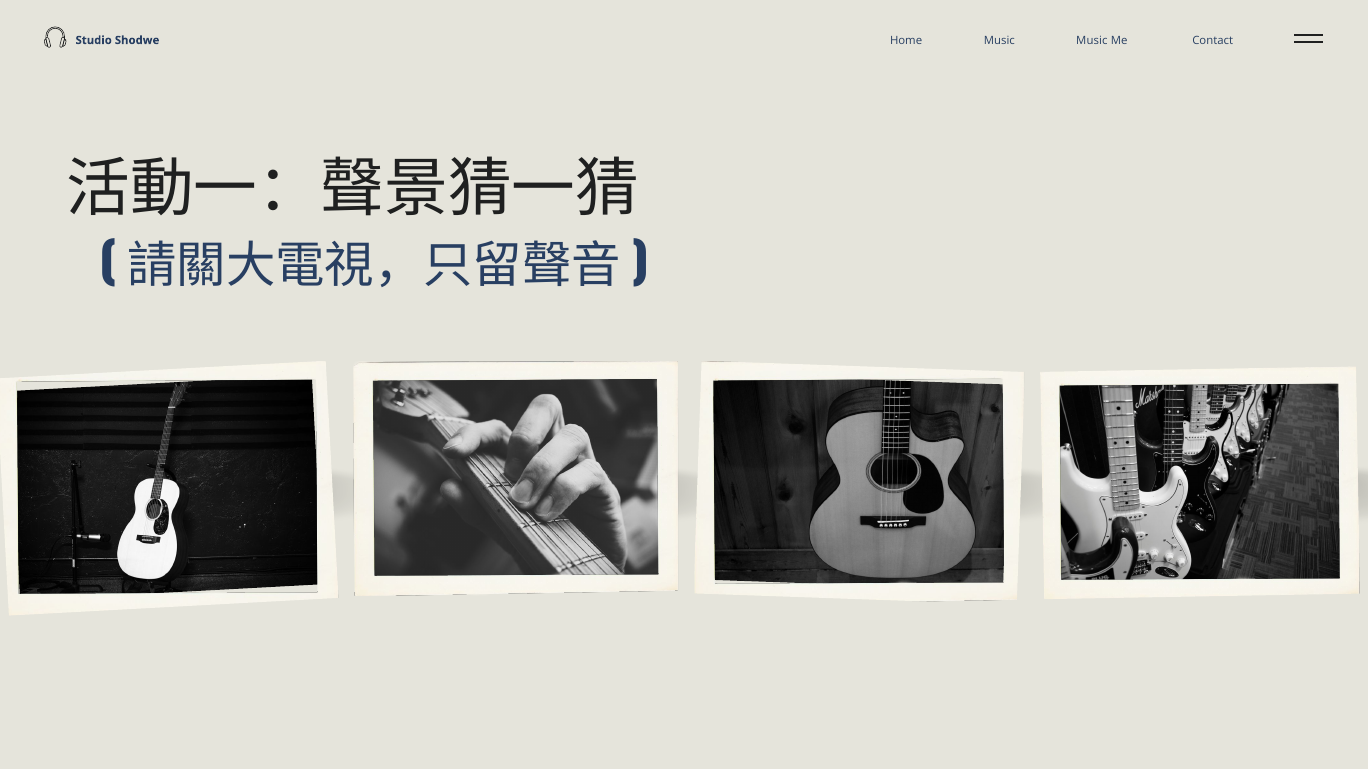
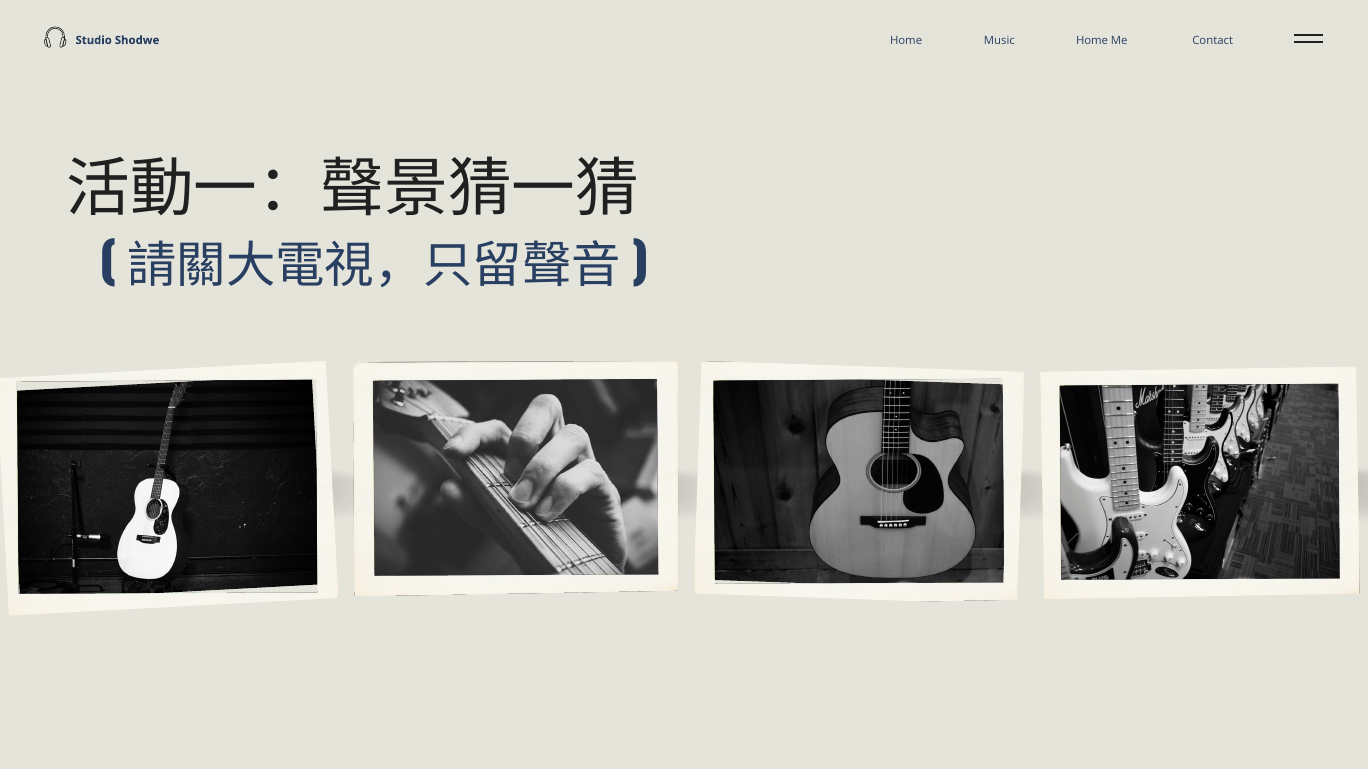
Music at (1092, 40): Music -> Home
